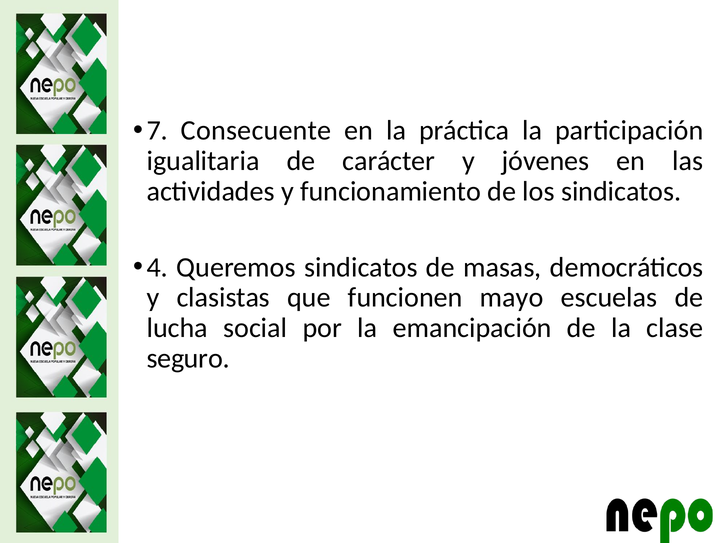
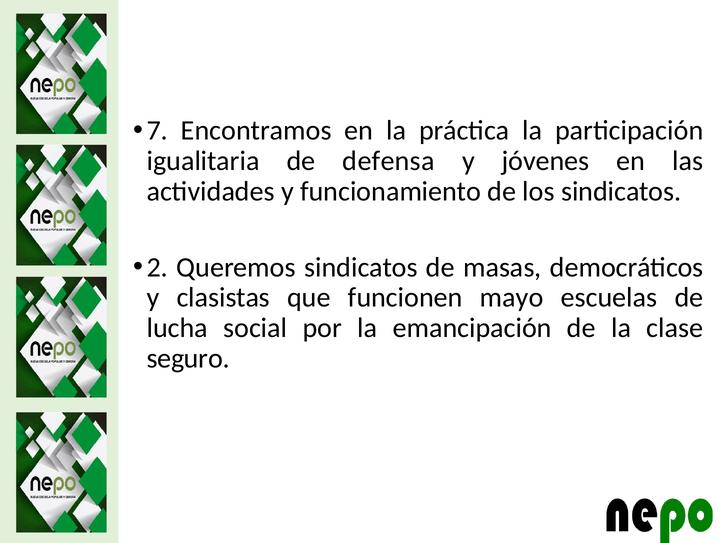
Consecuente: Consecuente -> Encontramos
carácter: carácter -> defensa
4: 4 -> 2
